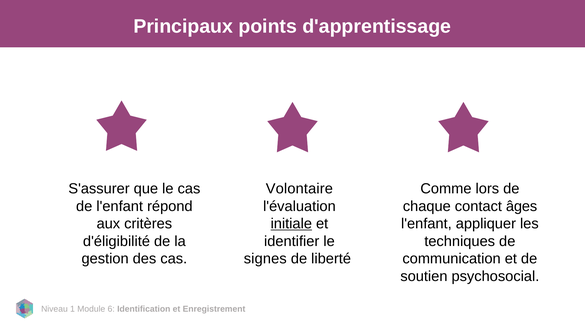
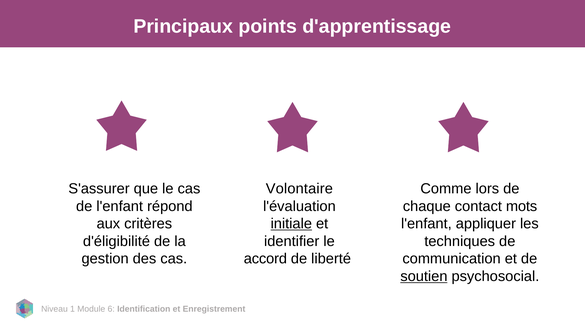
âges: âges -> mots
signes: signes -> accord
soutien underline: none -> present
